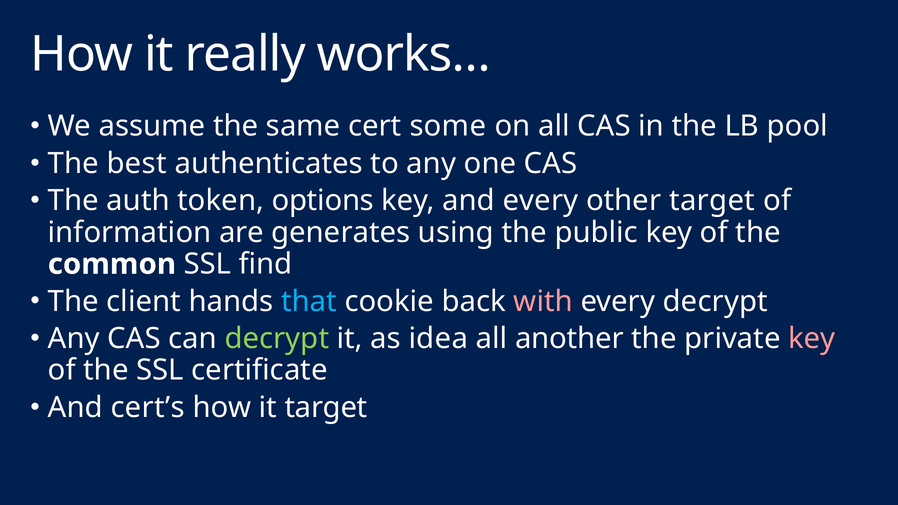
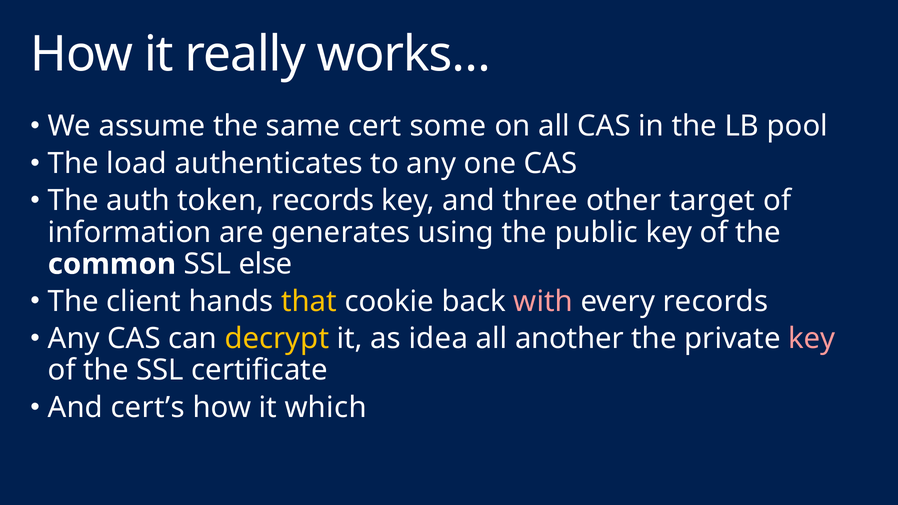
best: best -> load
token options: options -> records
and every: every -> three
find: find -> else
that colour: light blue -> yellow
every decrypt: decrypt -> records
decrypt at (277, 339) colour: light green -> yellow
it target: target -> which
